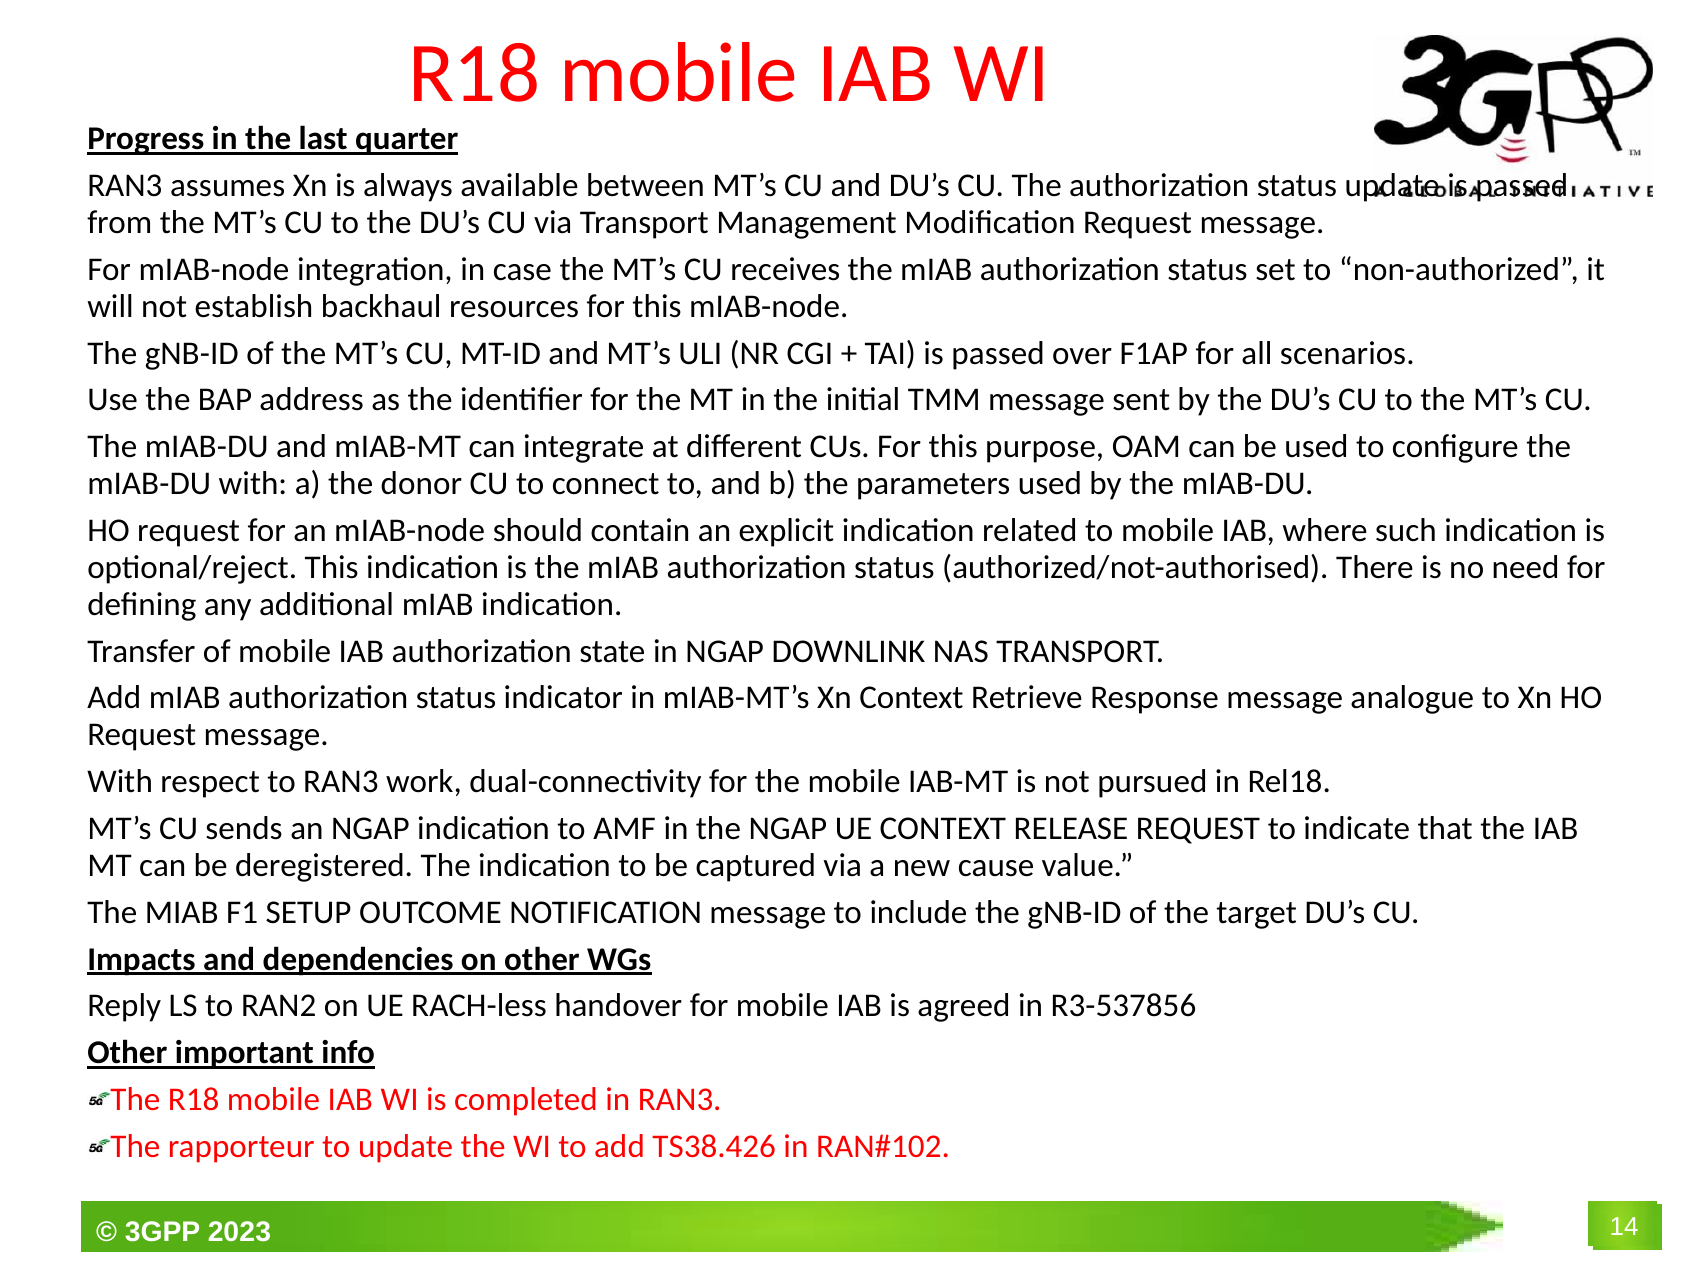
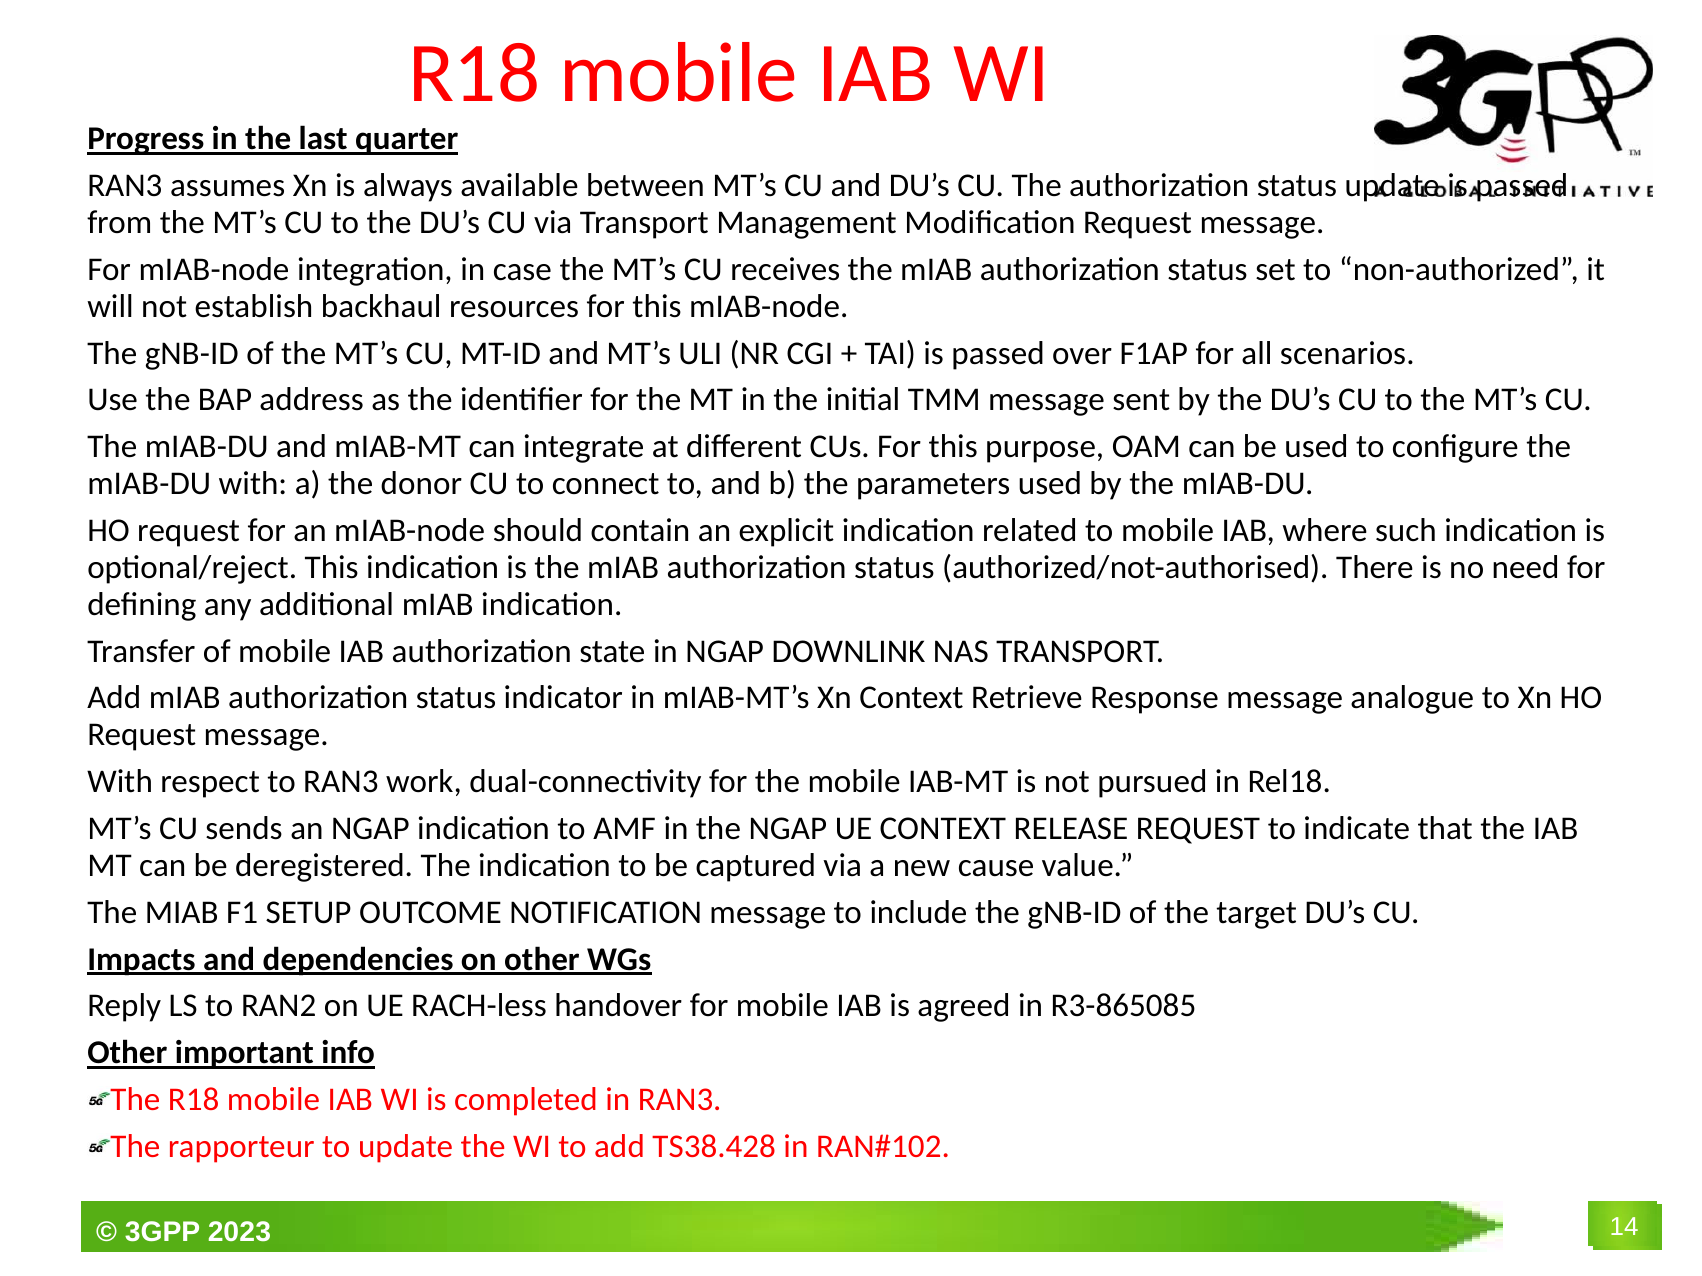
R3-537856: R3-537856 -> R3-865085
TS38.426: TS38.426 -> TS38.428
